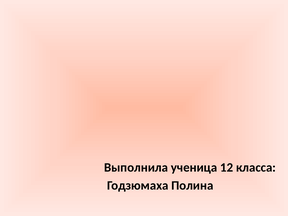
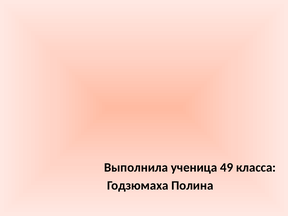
12: 12 -> 49
